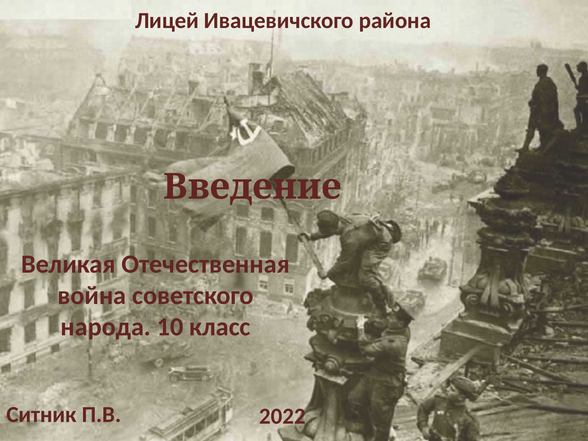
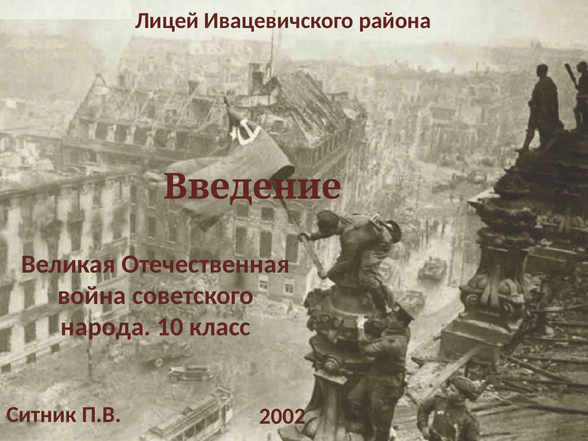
2022: 2022 -> 2002
